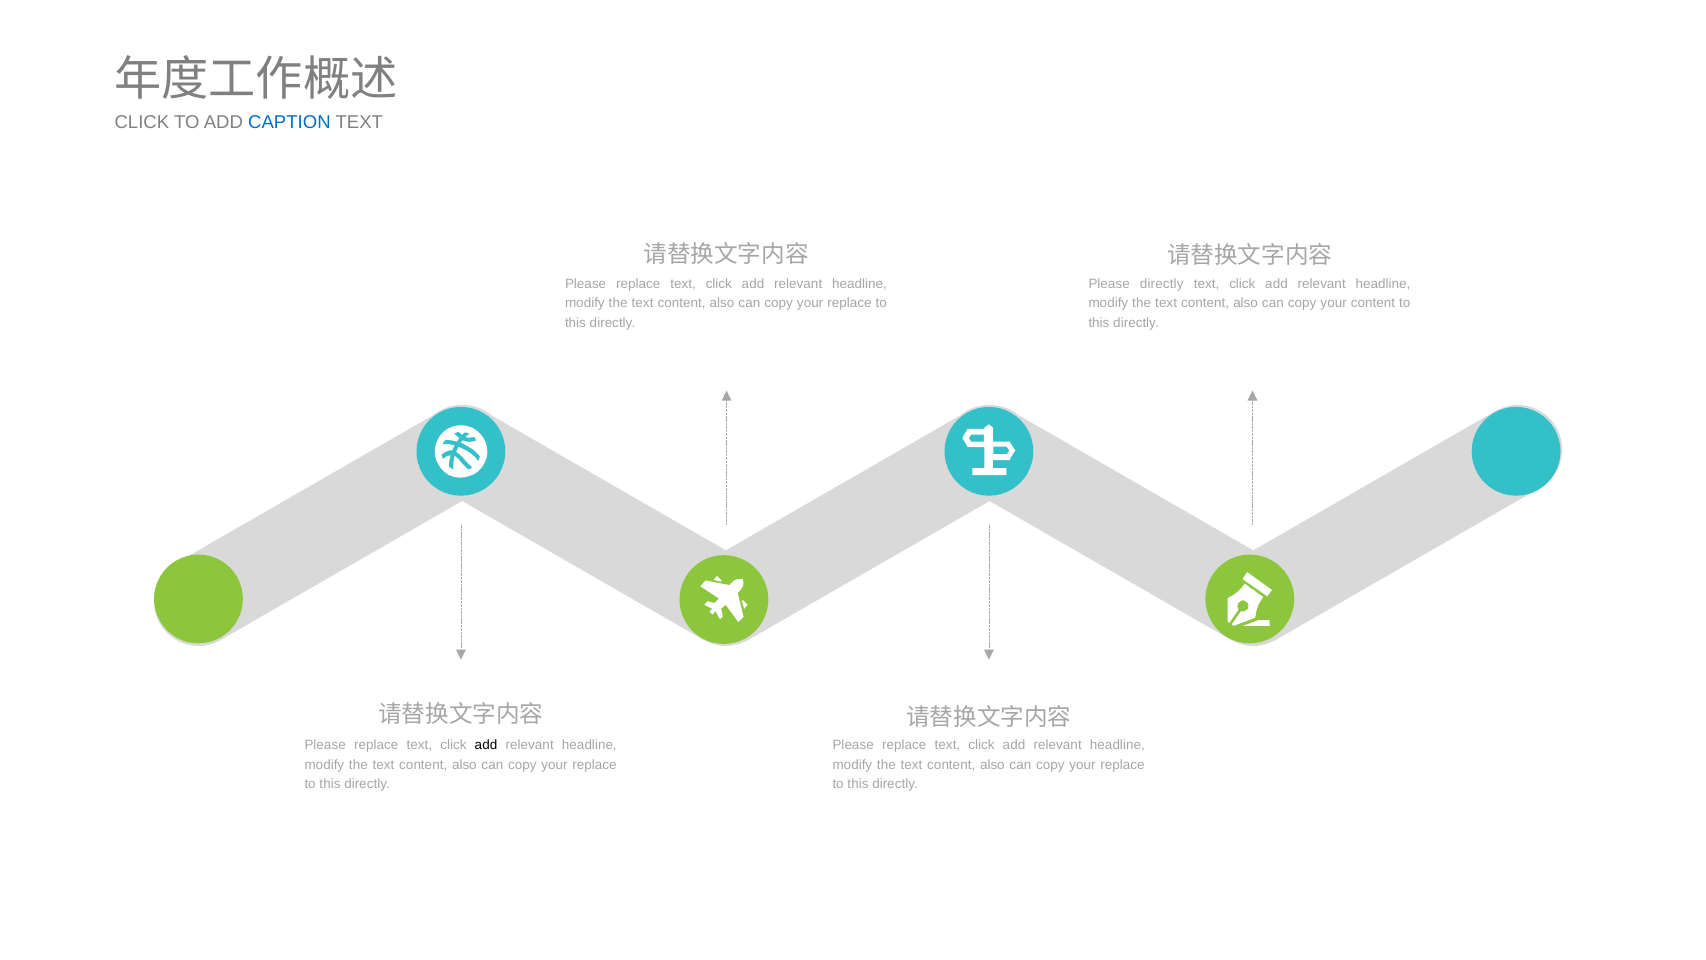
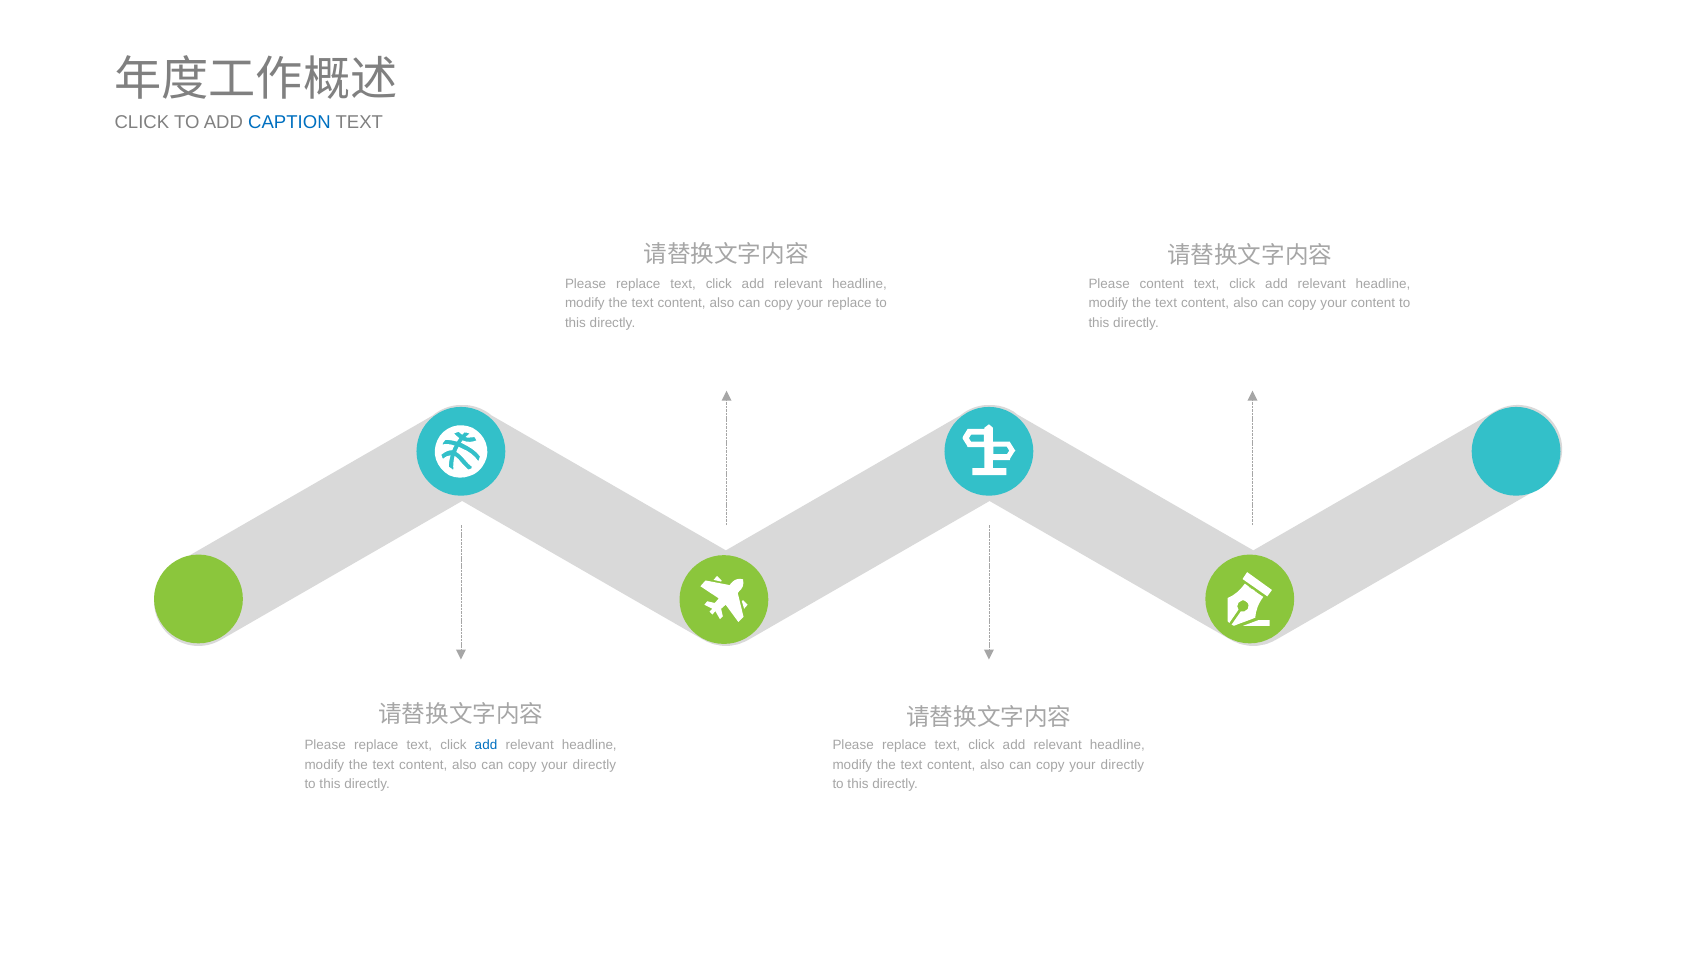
Please directly: directly -> content
add at (486, 745) colour: black -> blue
replace at (594, 764): replace -> directly
replace at (1123, 764): replace -> directly
